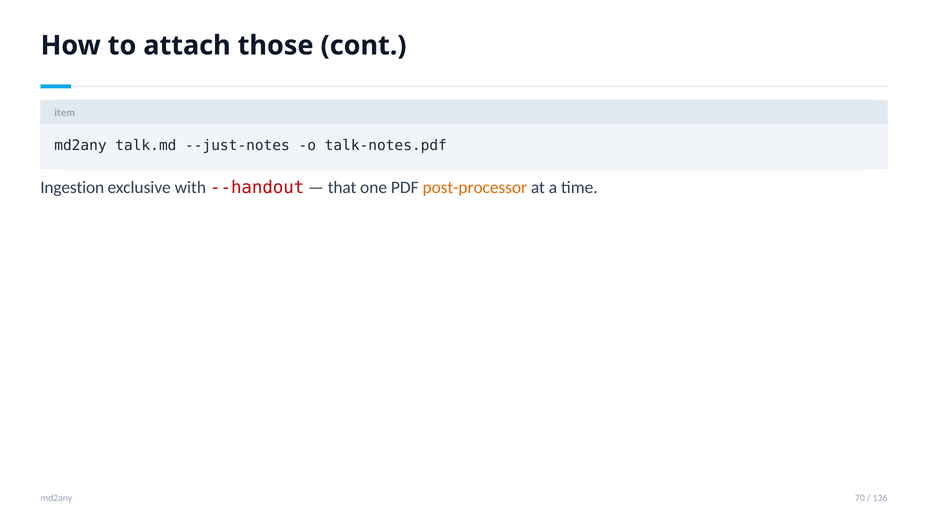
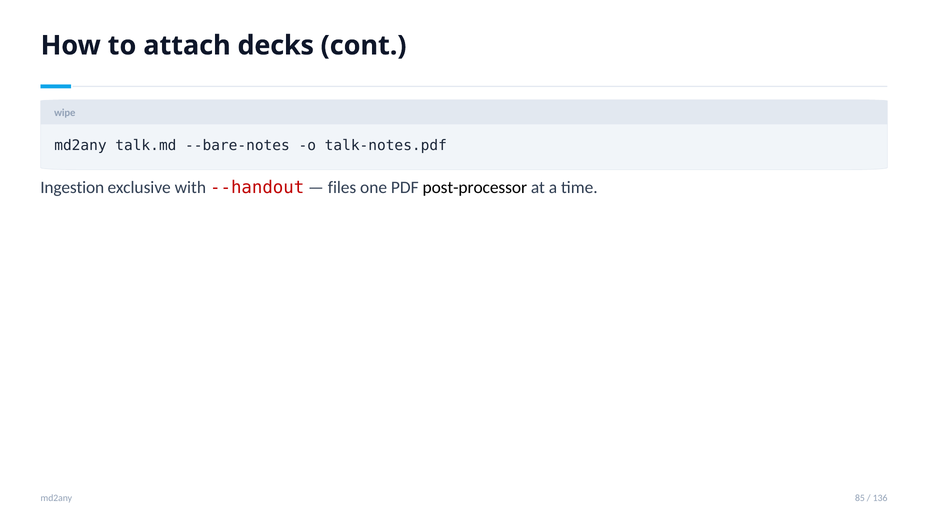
those: those -> decks
item: item -> wipe
--just-notes: --just-notes -> --bare-notes
that: that -> files
post-processor colour: orange -> black
70: 70 -> 85
